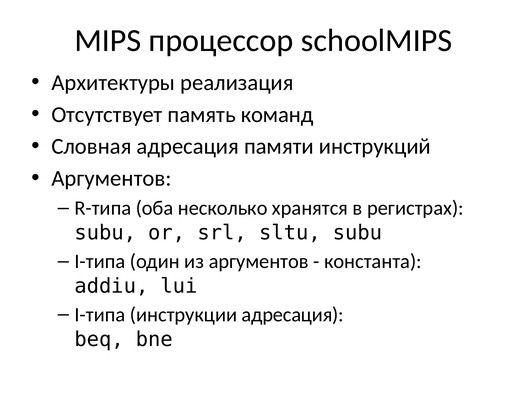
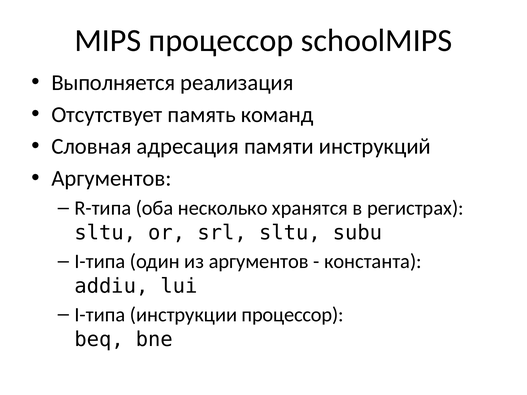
Архитектуры: Архитектуры -> Выполняется
subu at (105, 233): subu -> sltu
инструкции адресация: адресация -> процессор
